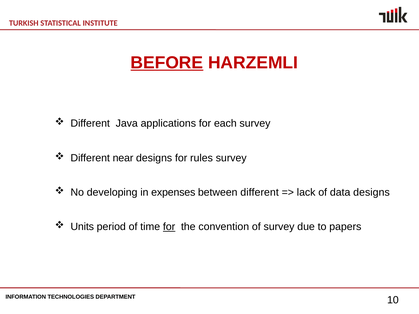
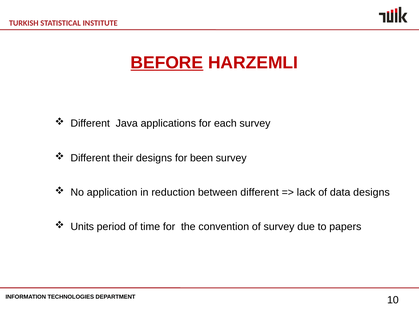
near: near -> their
rules: rules -> been
developing: developing -> application
expenses: expenses -> reduction
for at (169, 227) underline: present -> none
